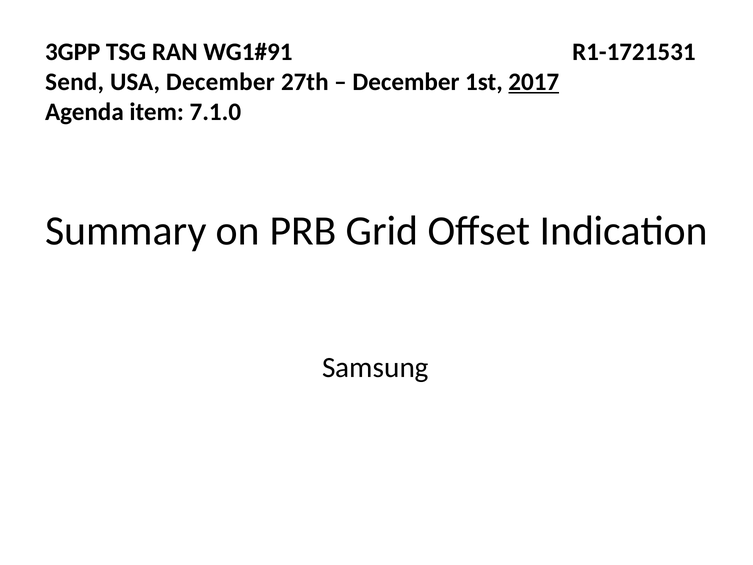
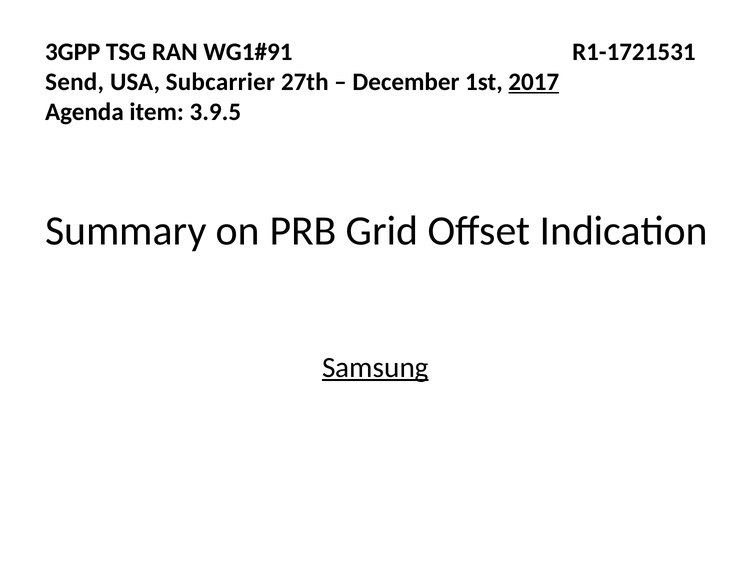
USA December: December -> Subcarrier
7.1.0: 7.1.0 -> 3.9.5
Samsung underline: none -> present
